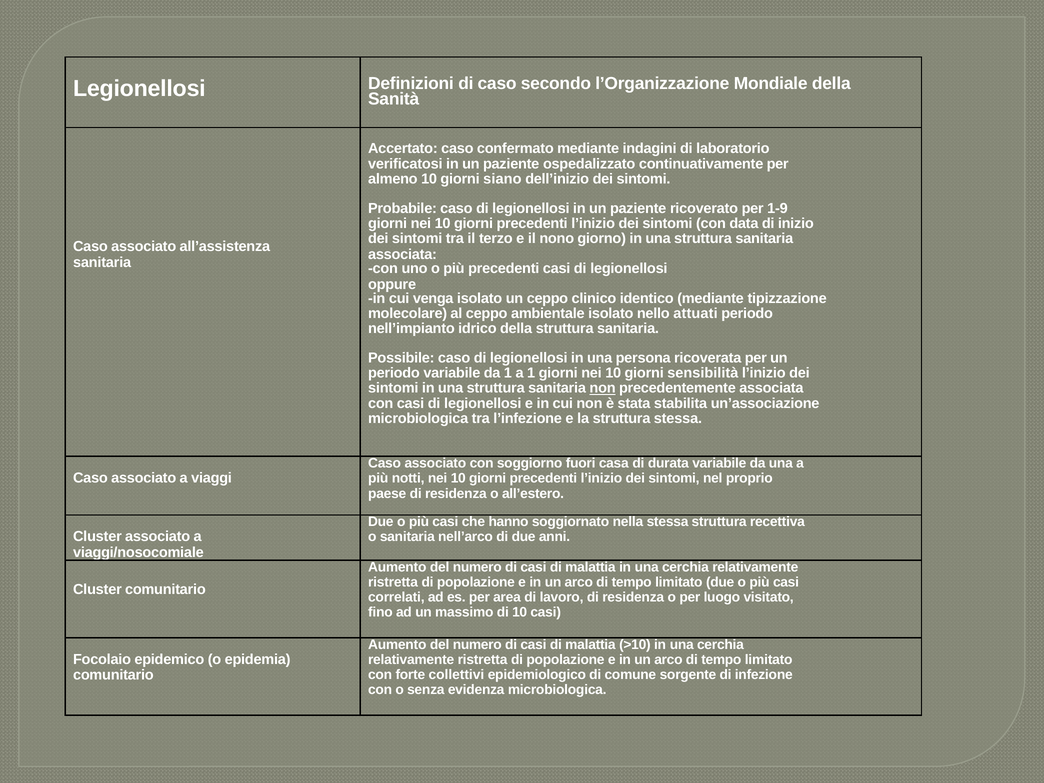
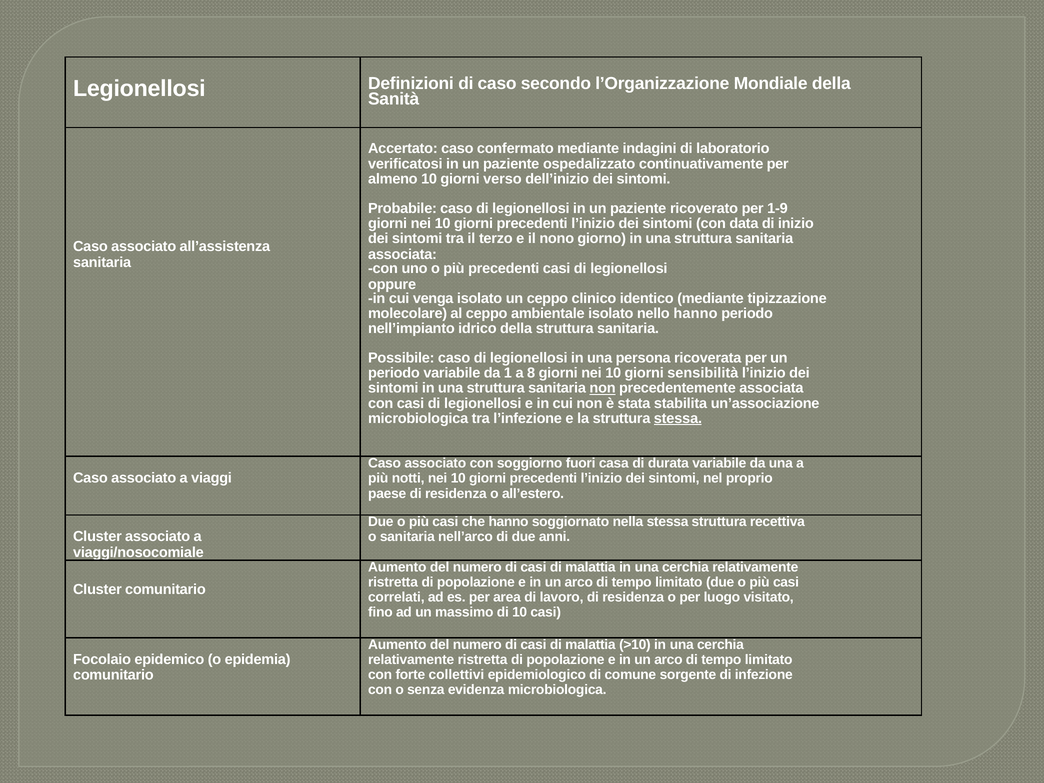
siano: siano -> verso
nello attuati: attuati -> hanno
a 1: 1 -> 8
stessa at (678, 418) underline: none -> present
